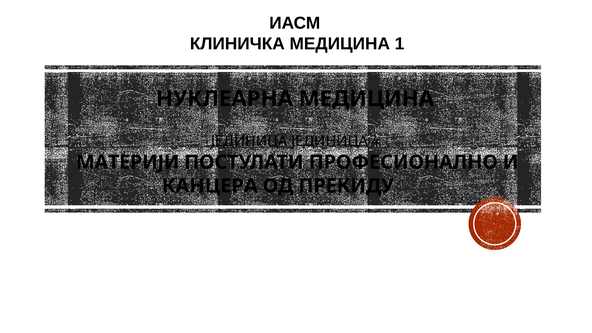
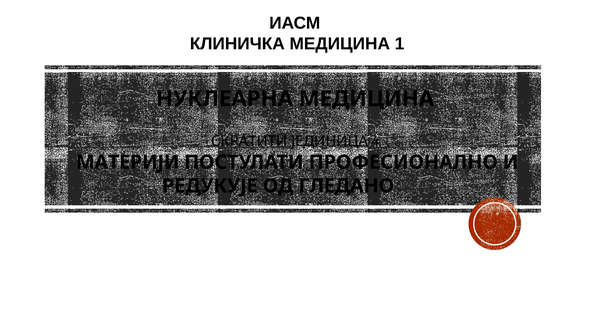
ЈЕДИНИЦА at (249, 141): ЈЕДИНИЦА -> СКРАТИТИ
КАНЦЕРА: КАНЦЕРА -> РЕДУКУЈЕ
ПРЕКИДУ: ПРЕКИДУ -> ГЛЕДАНО
